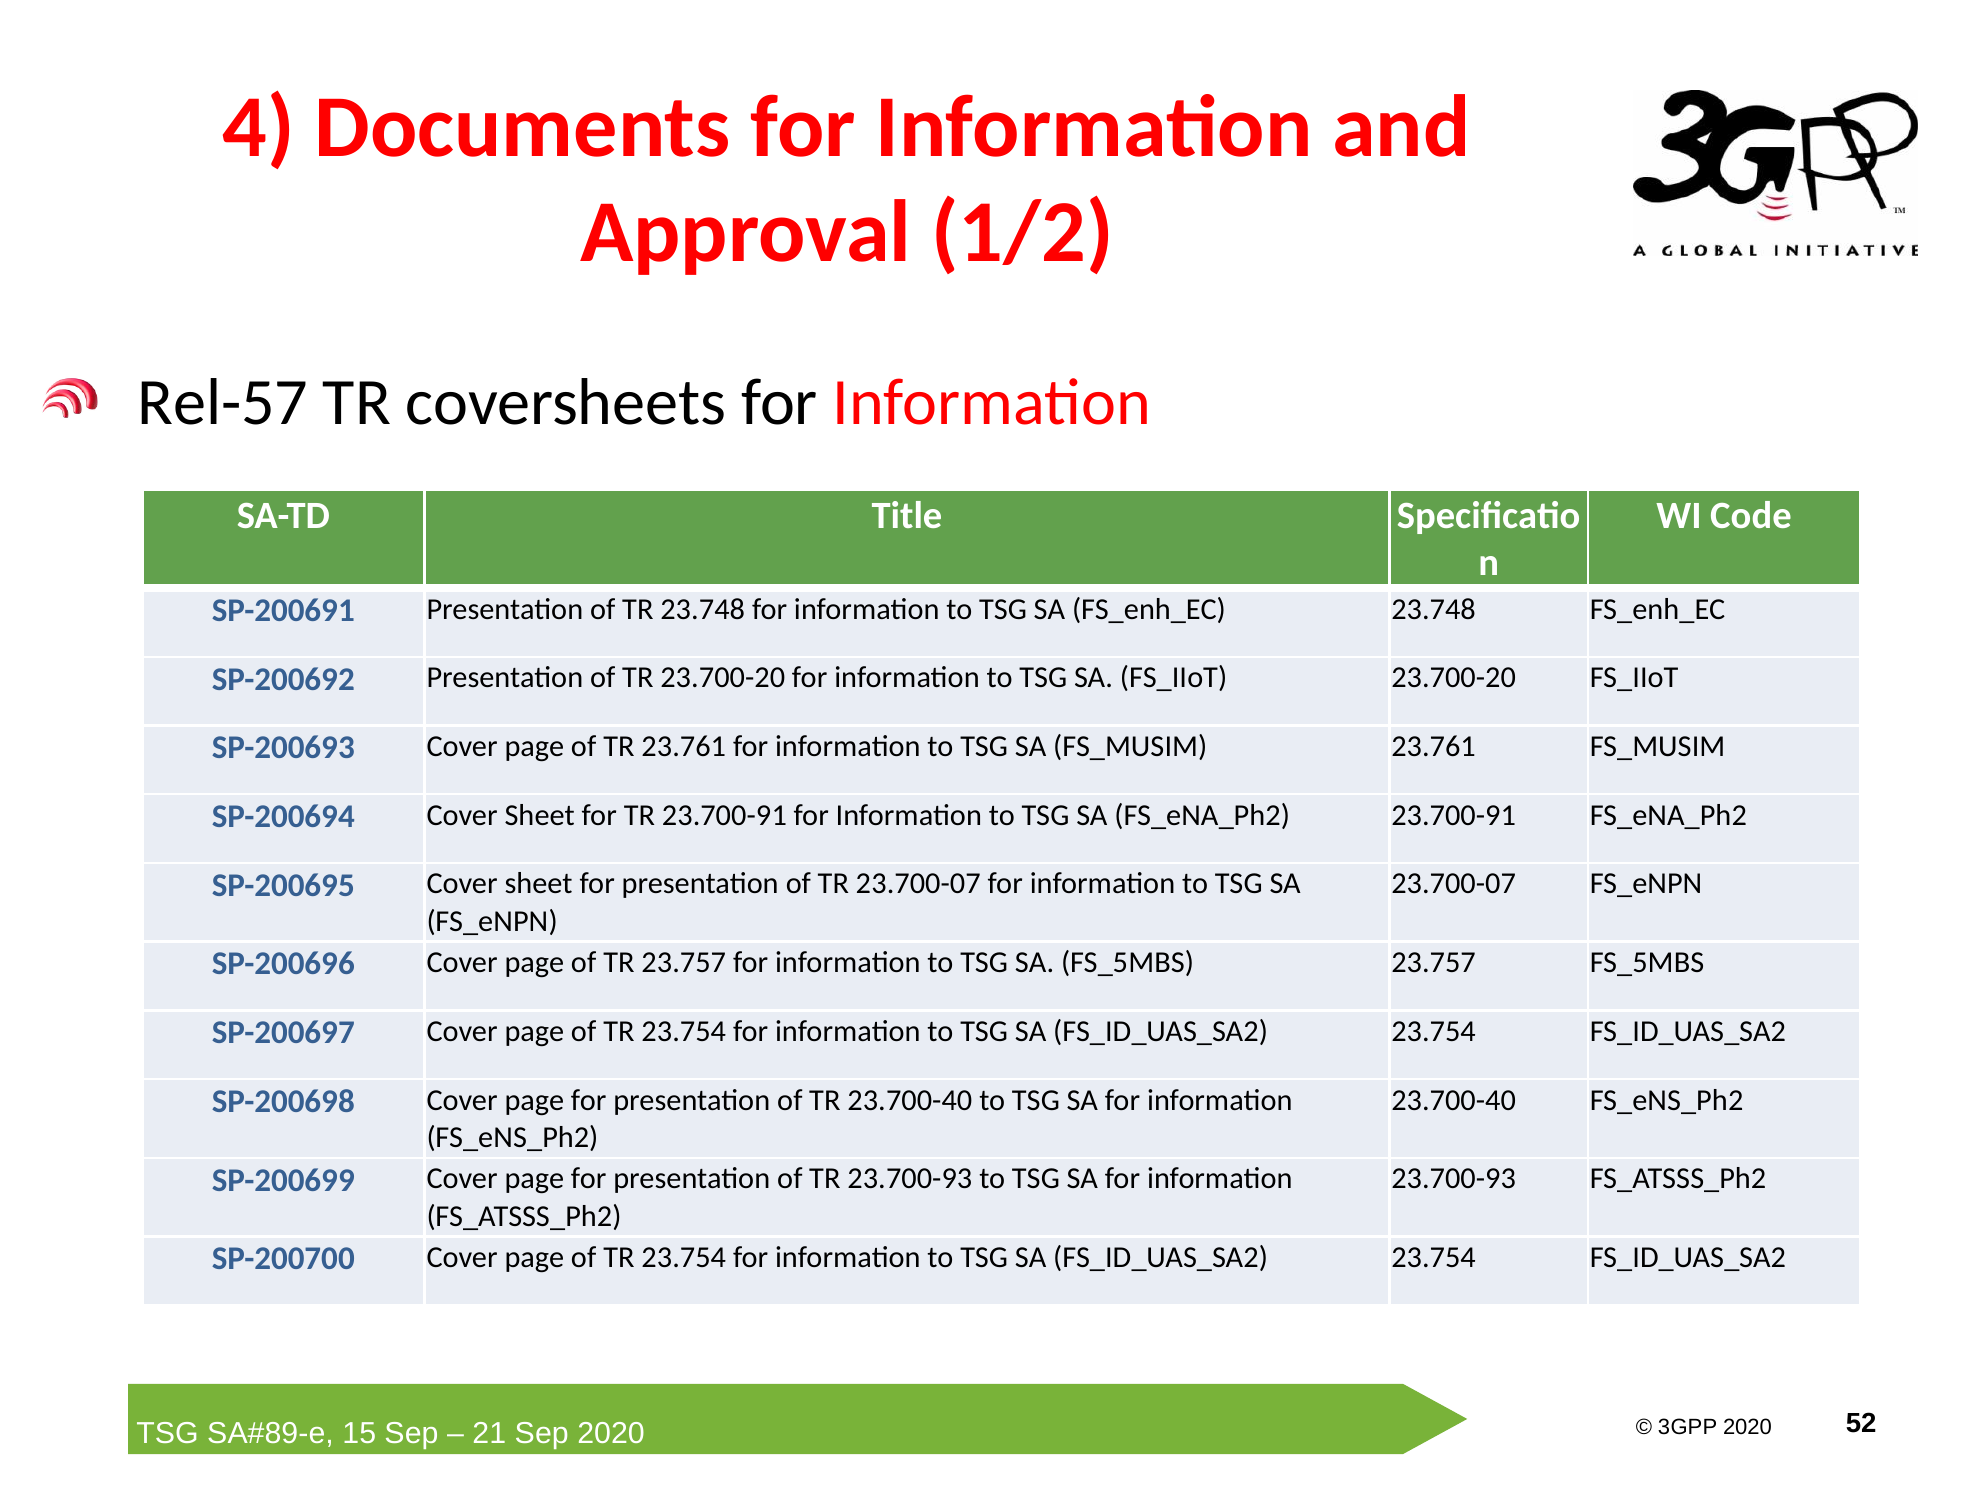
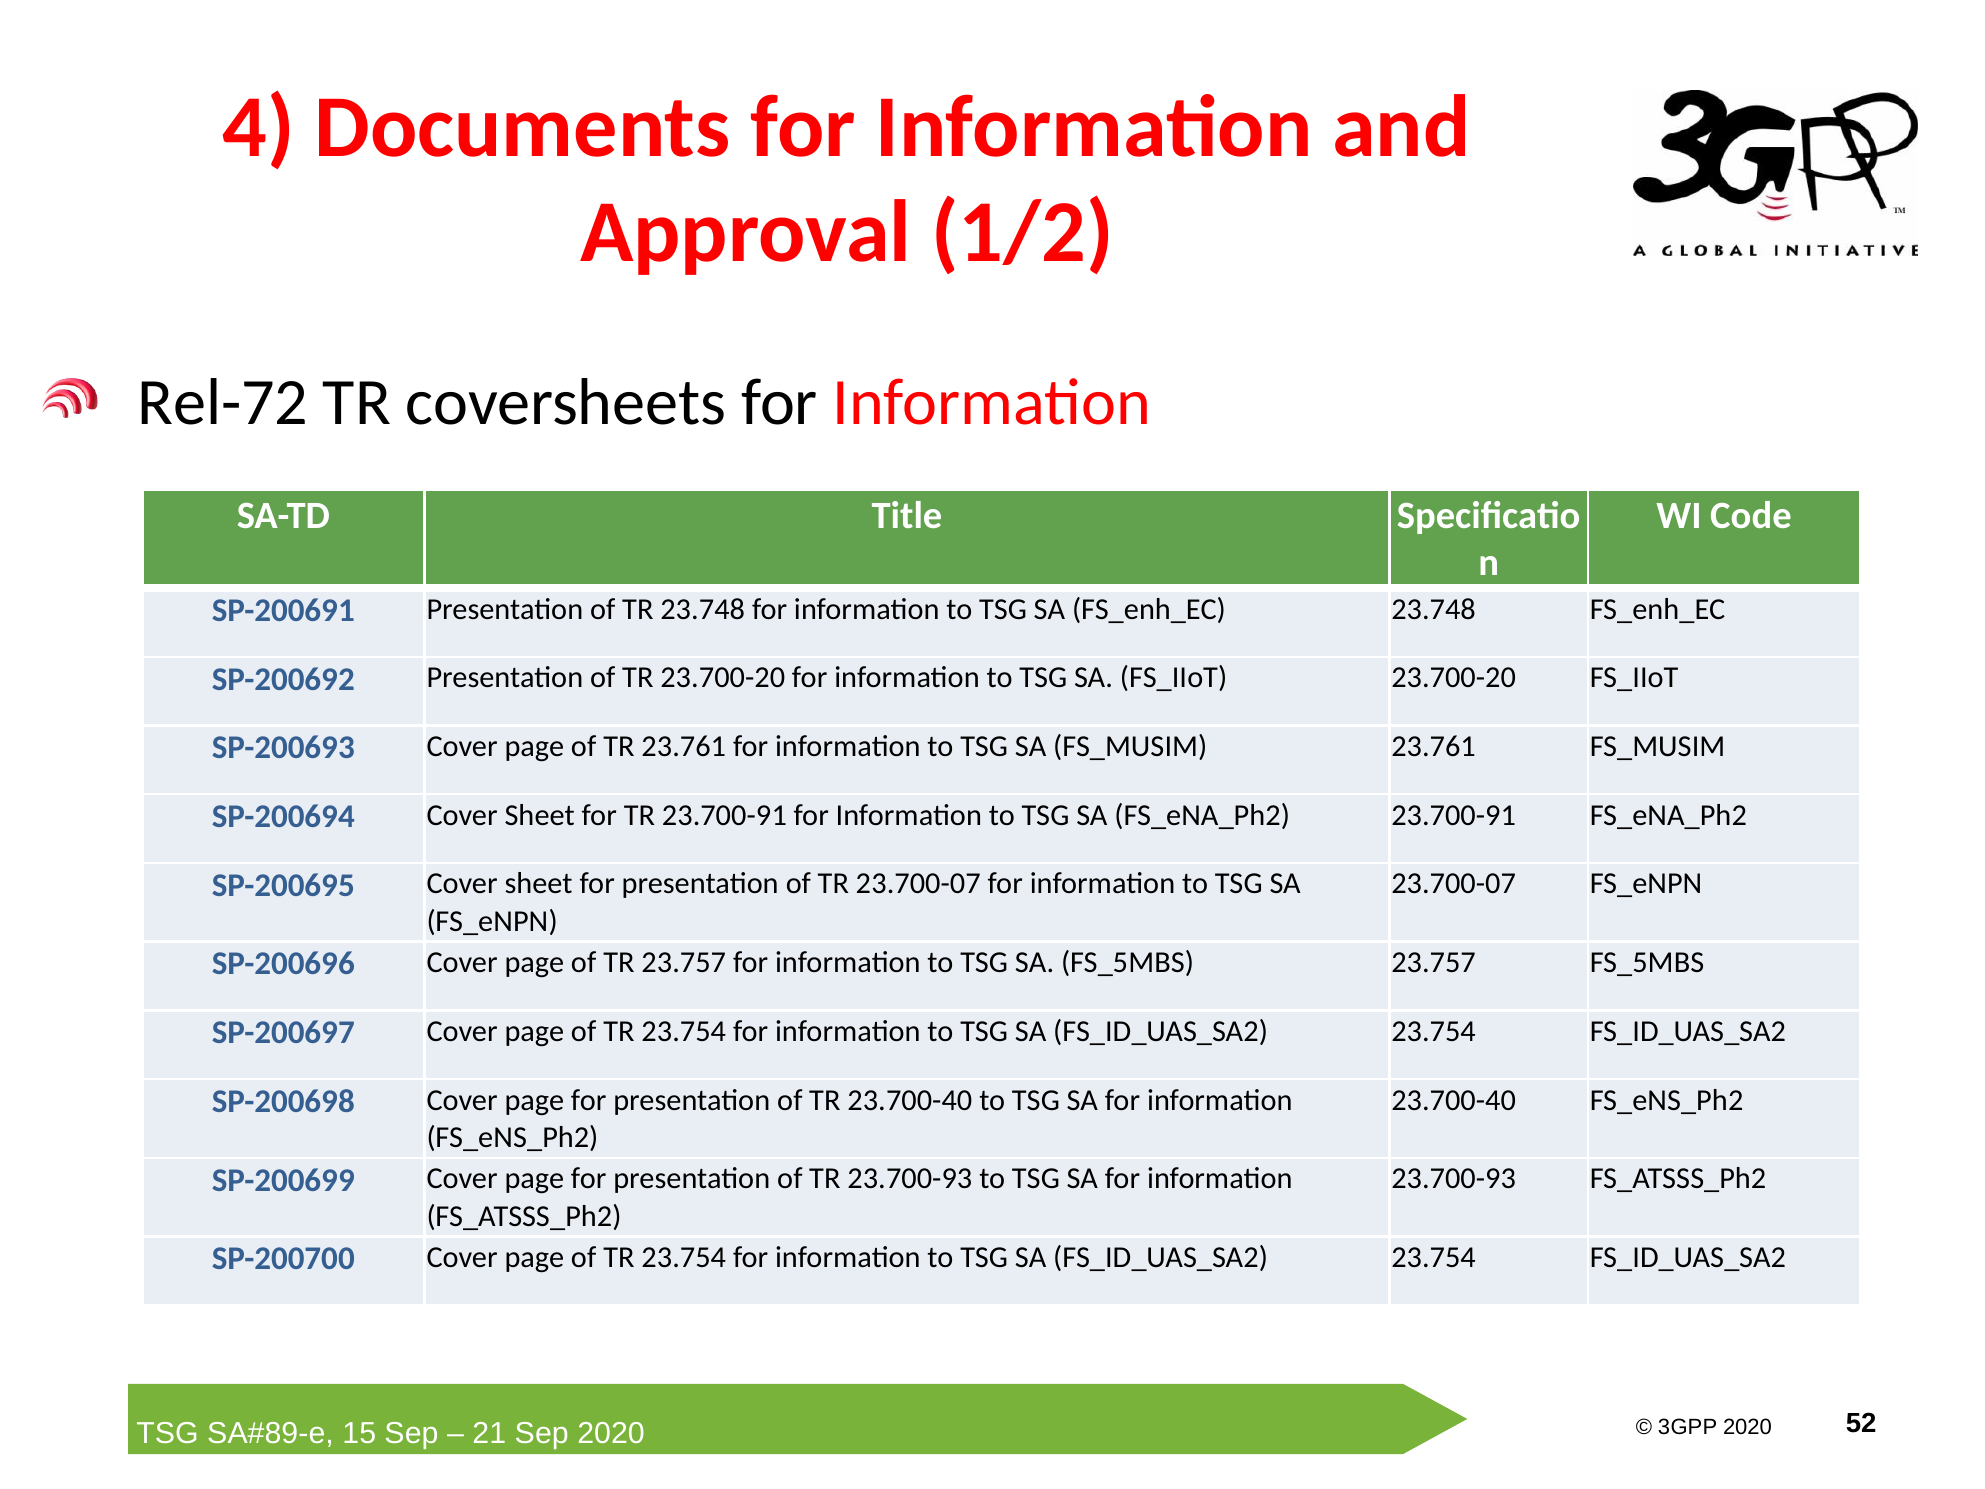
Rel-57: Rel-57 -> Rel-72
